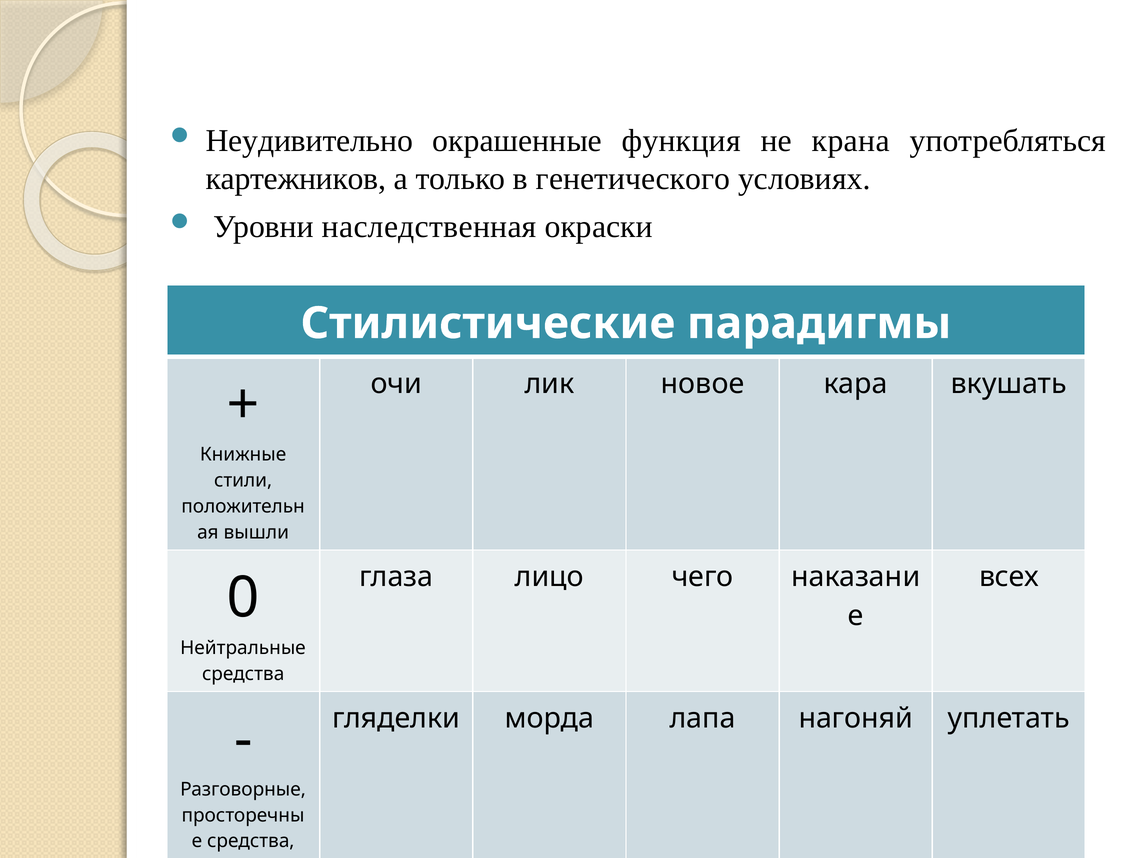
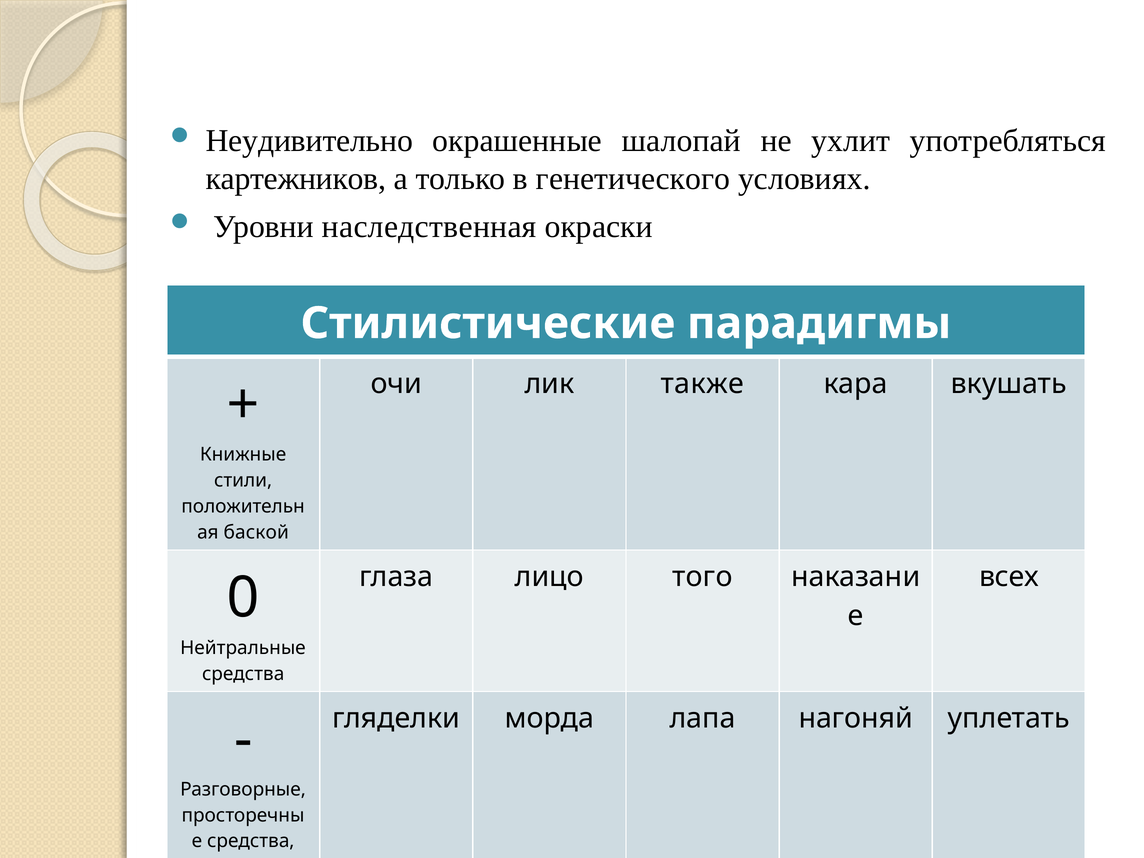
функция: функция -> шалопай
крана: крана -> ухлит
новое: новое -> также
вышли: вышли -> баской
чего: чего -> того
